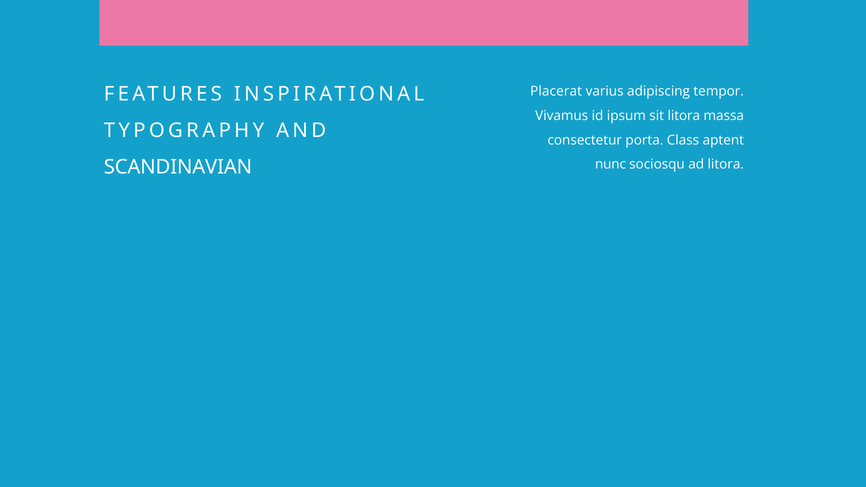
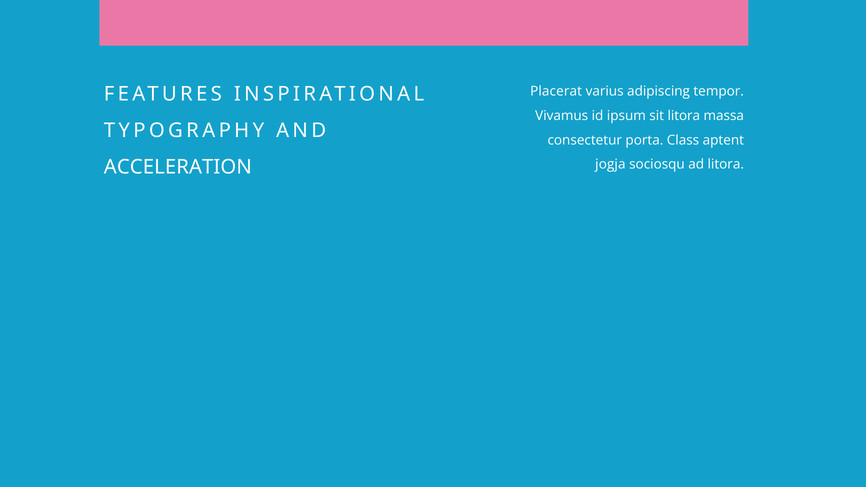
nunc: nunc -> jogja
SCANDINAVIAN: SCANDINAVIAN -> ACCELERATION
